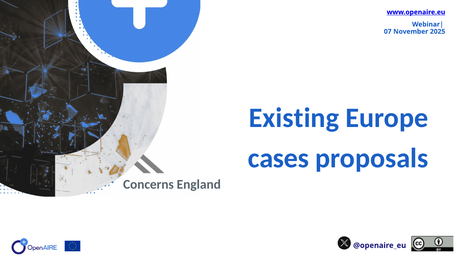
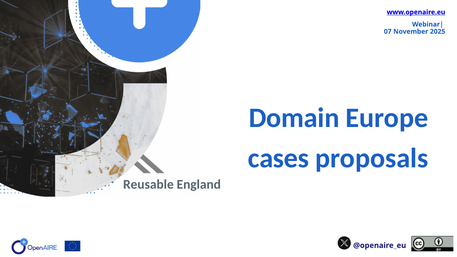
Existing: Existing -> Domain
Concerns: Concerns -> Reusable
